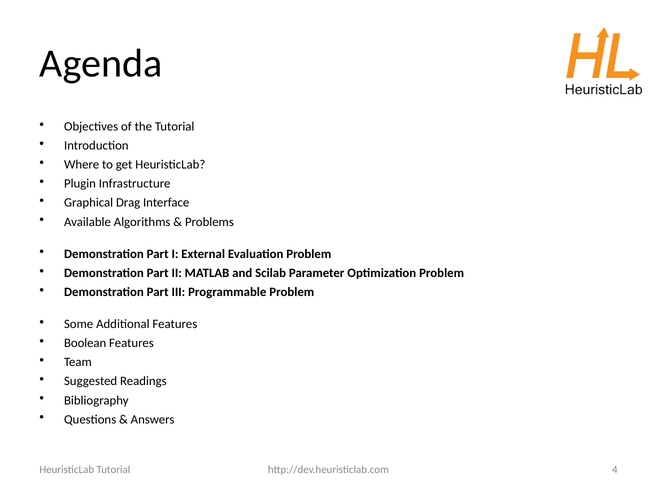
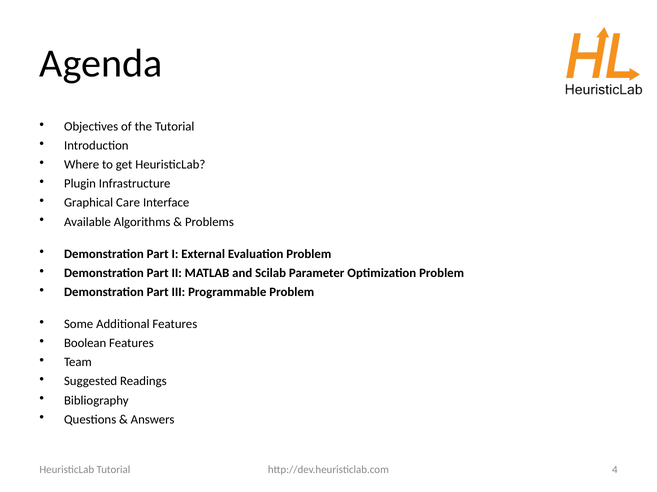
Drag: Drag -> Care
